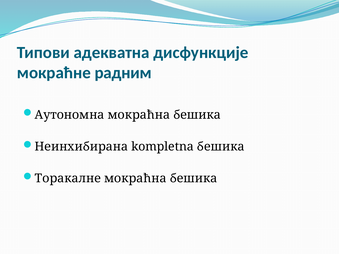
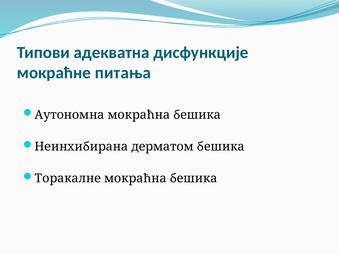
радним: радним -> питања
kompletna: kompletna -> дерматом
